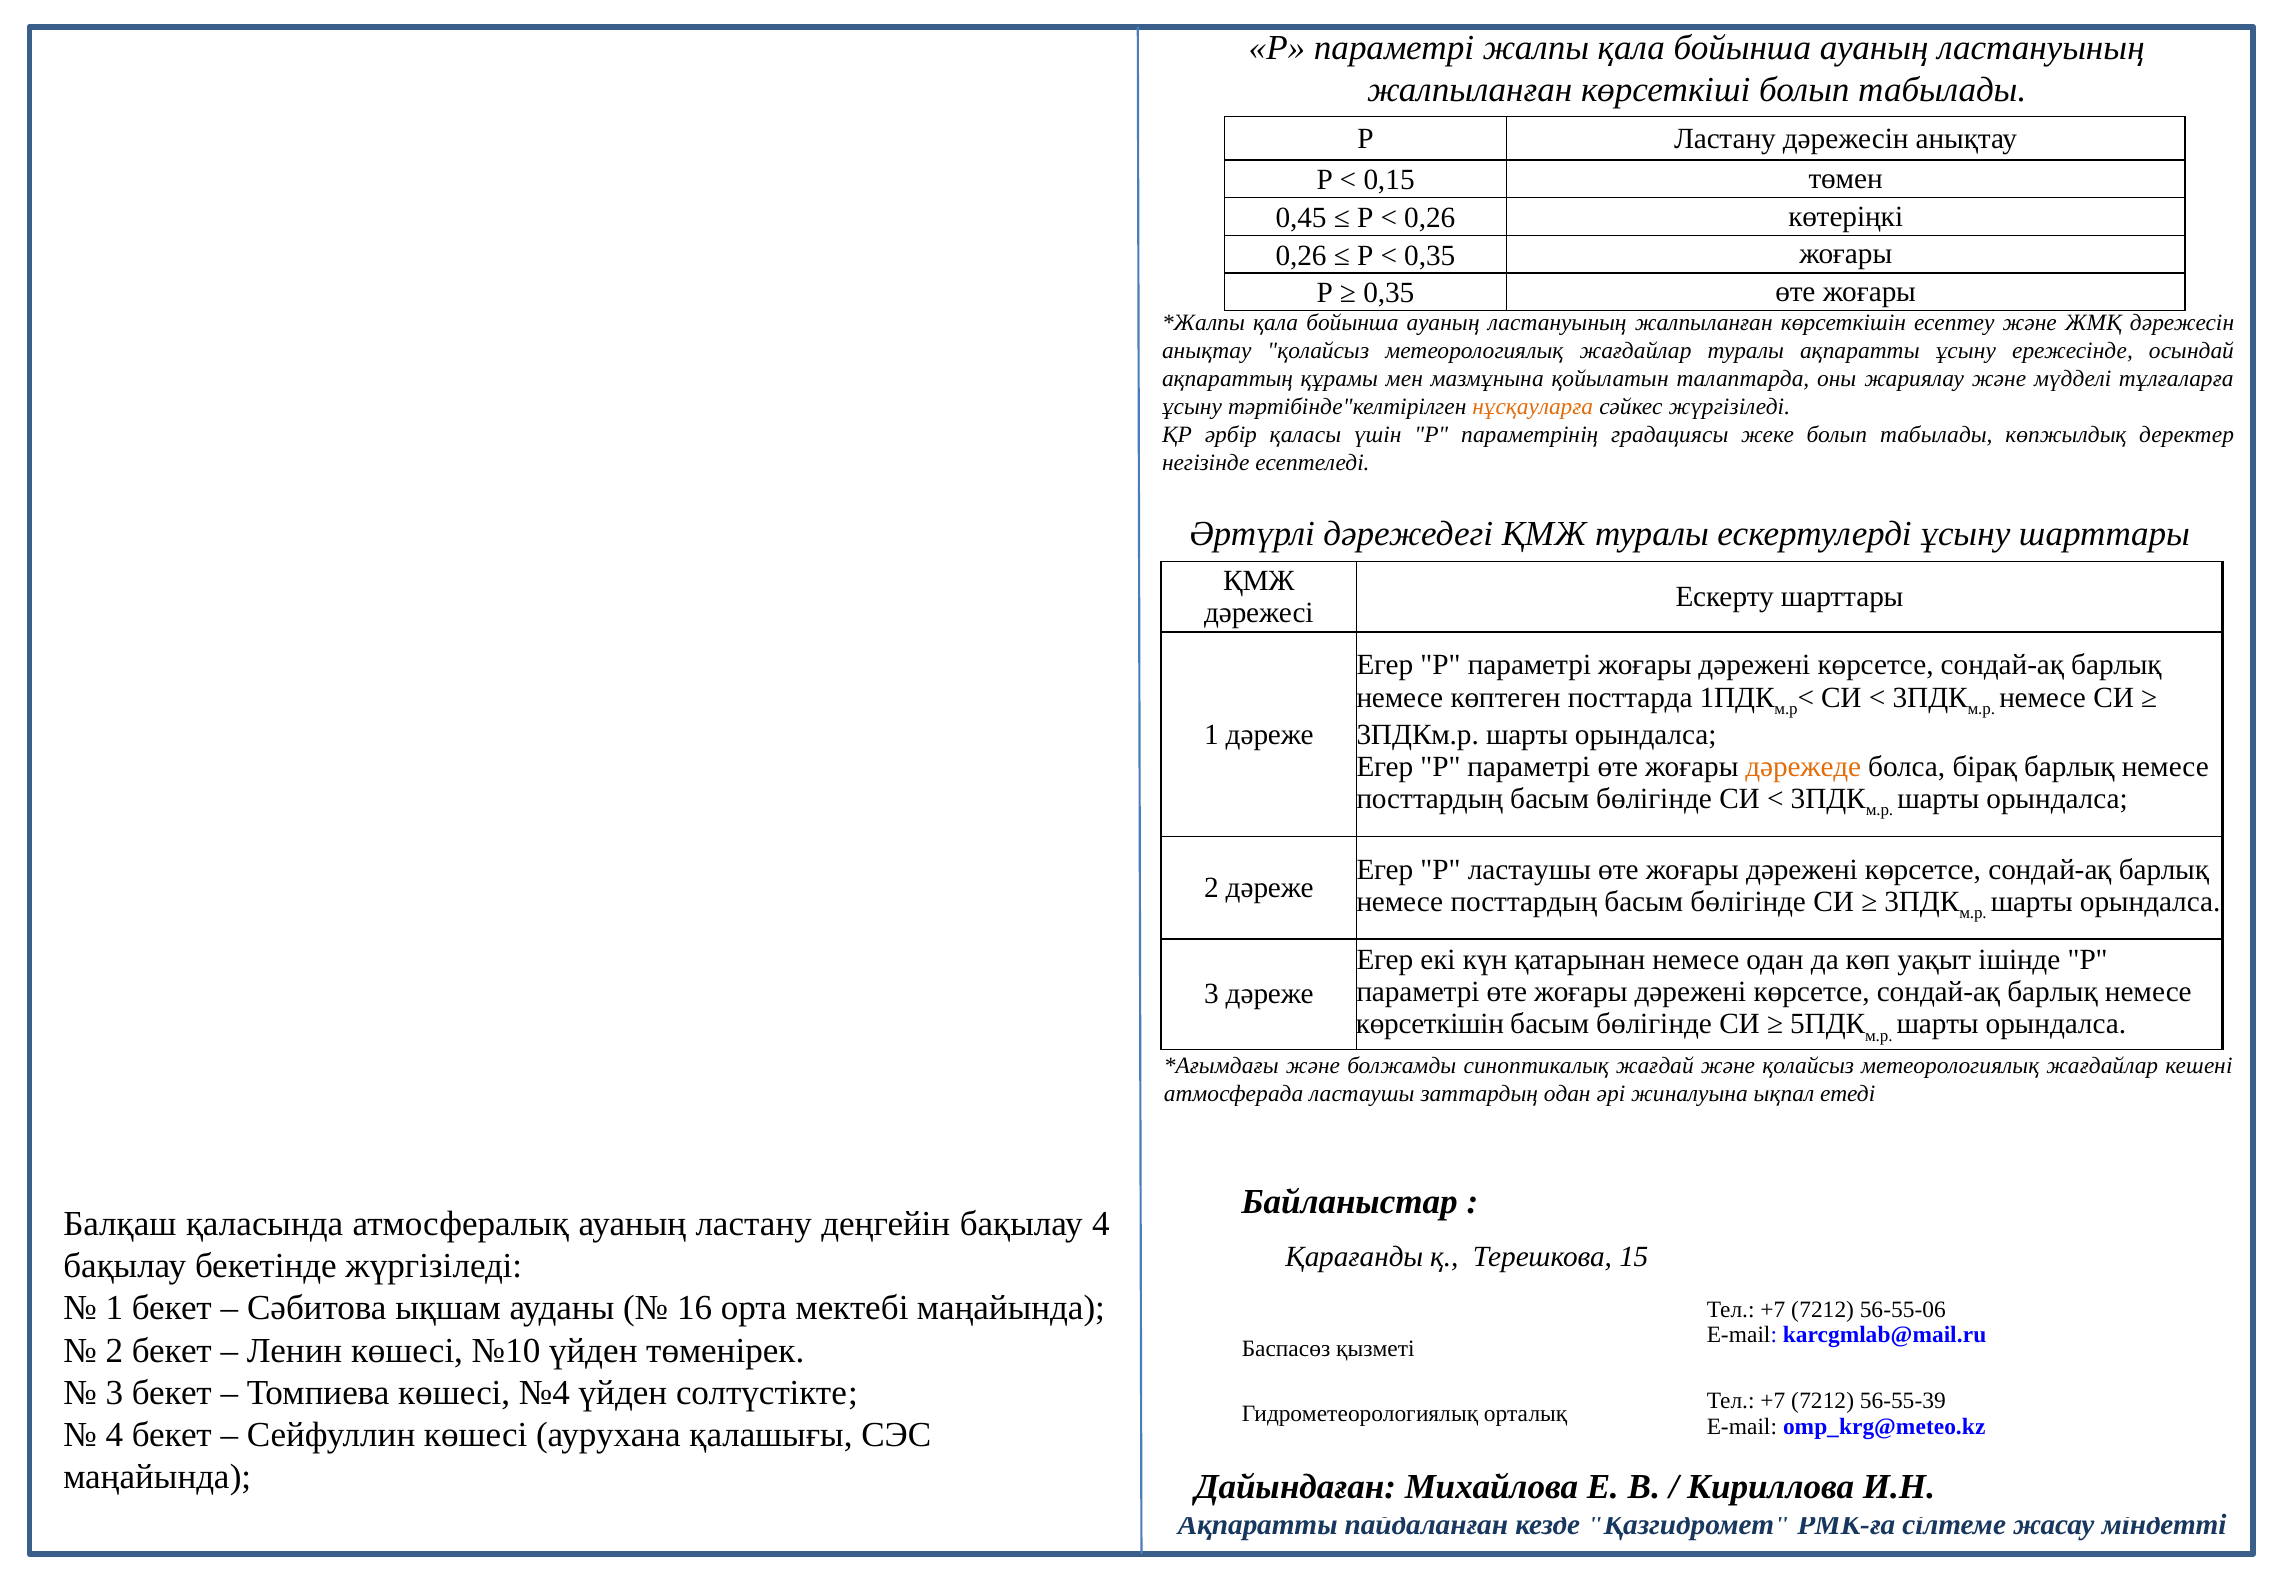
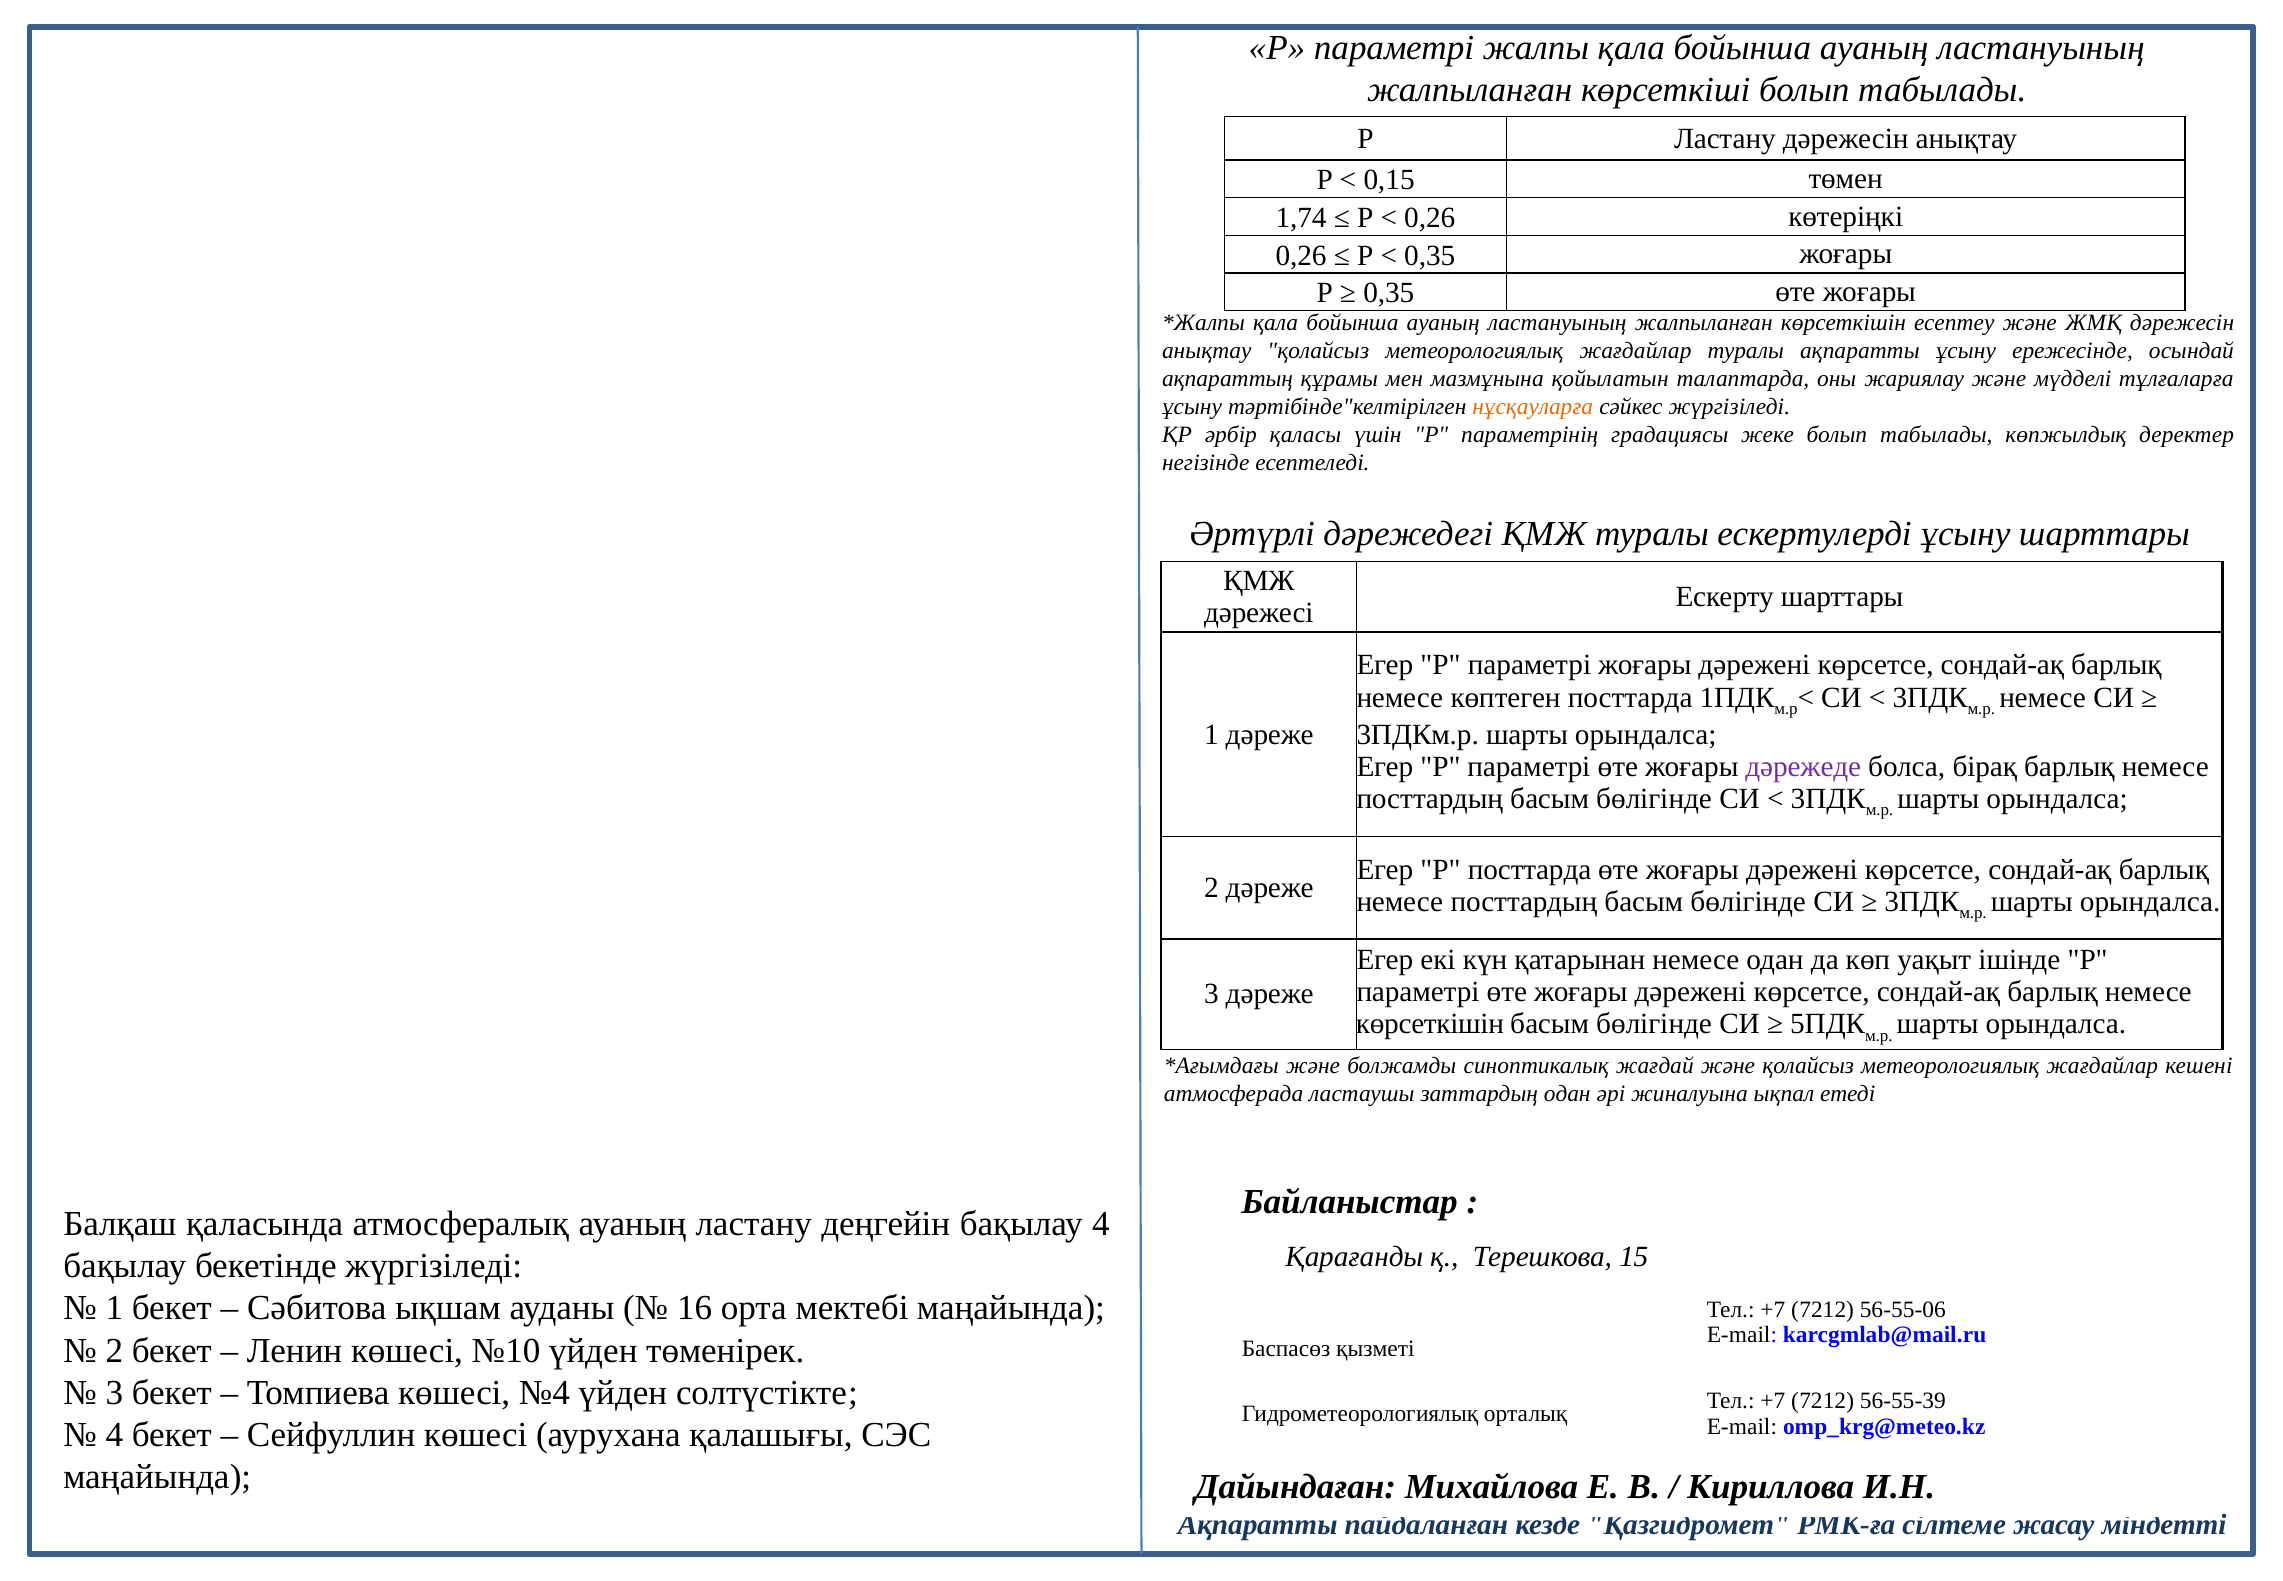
0,45: 0,45 -> 1,74
дәрежеде colour: orange -> purple
Р ластаушы: ластаушы -> посттарда
